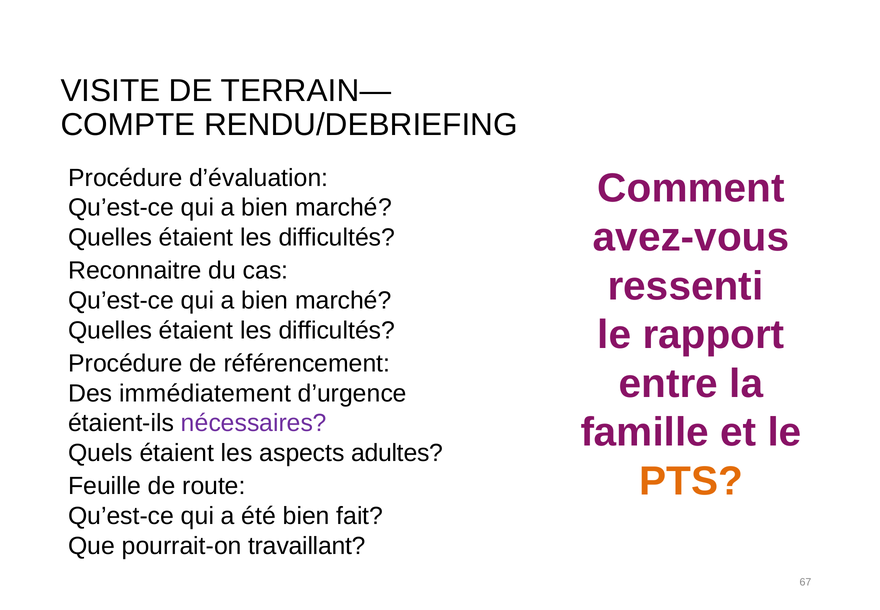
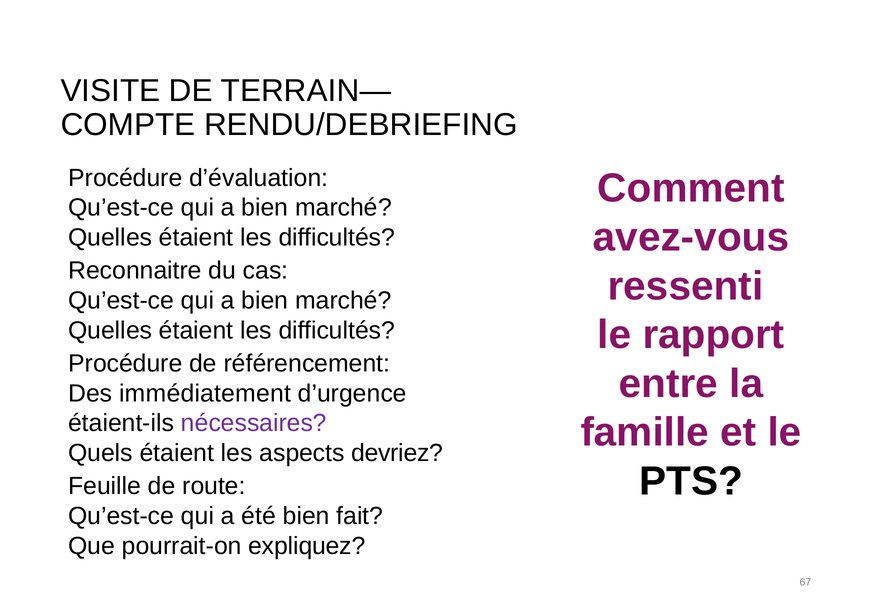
adultes: adultes -> devriez
PTS colour: orange -> black
travaillant: travaillant -> expliquez
